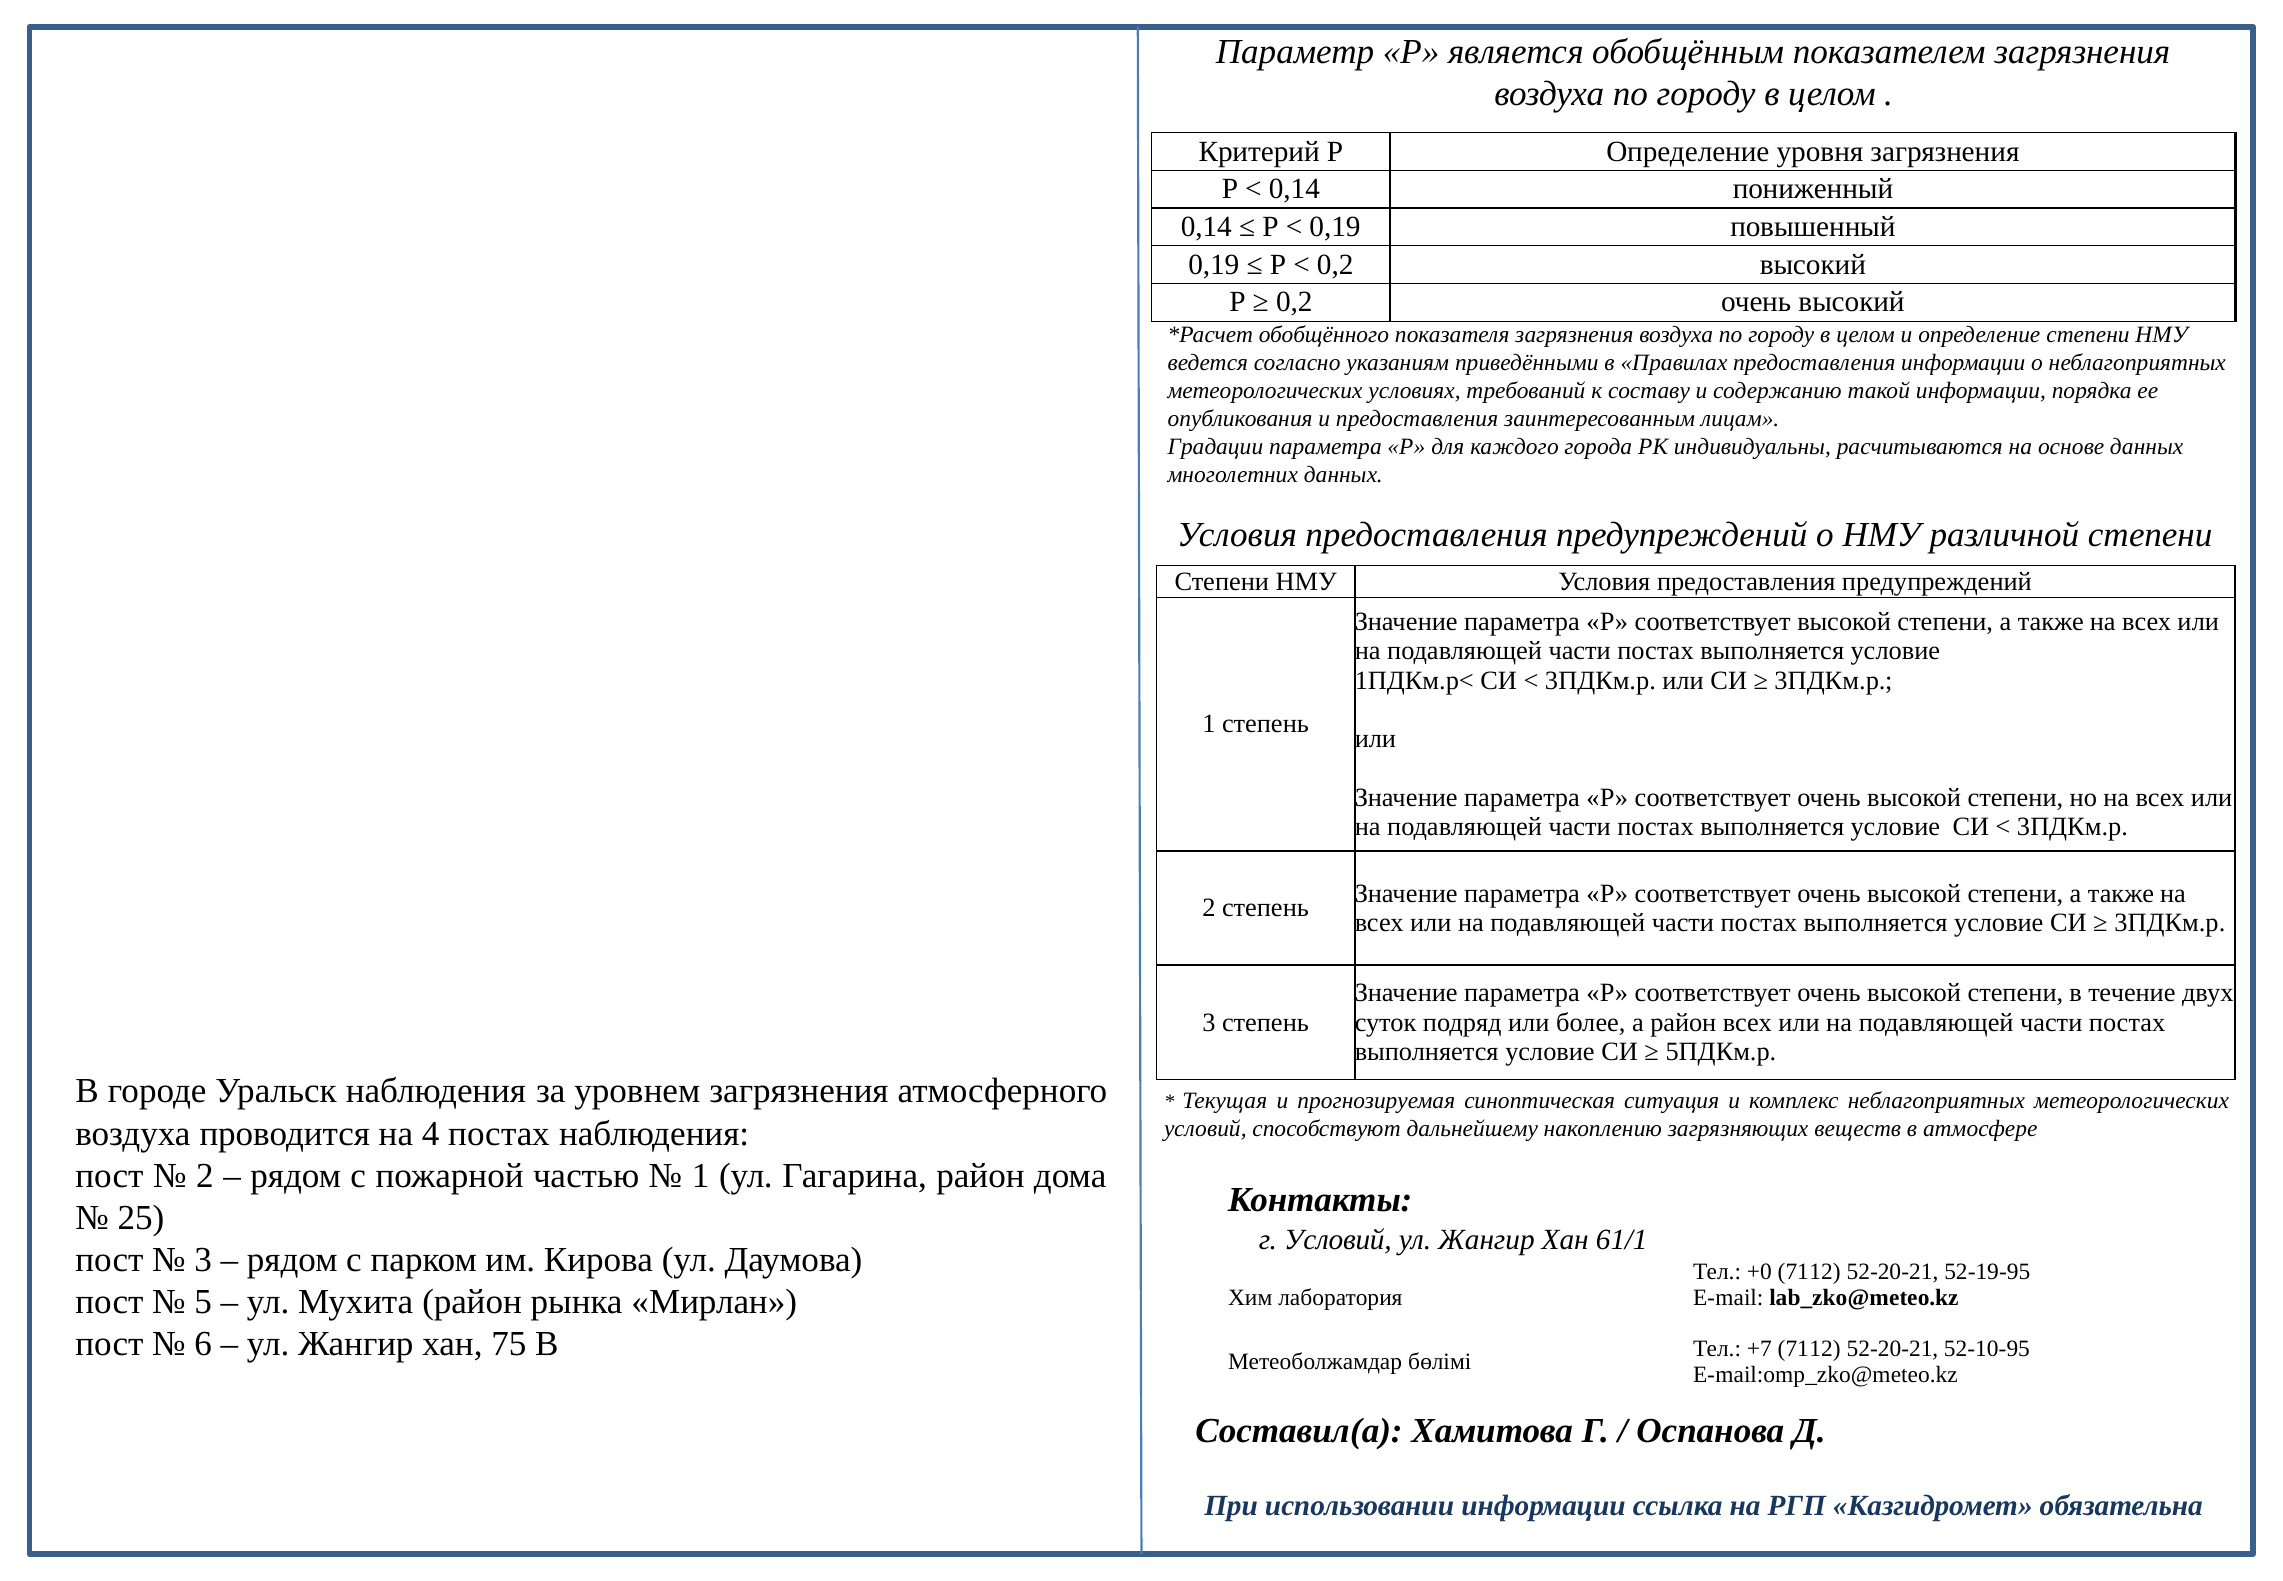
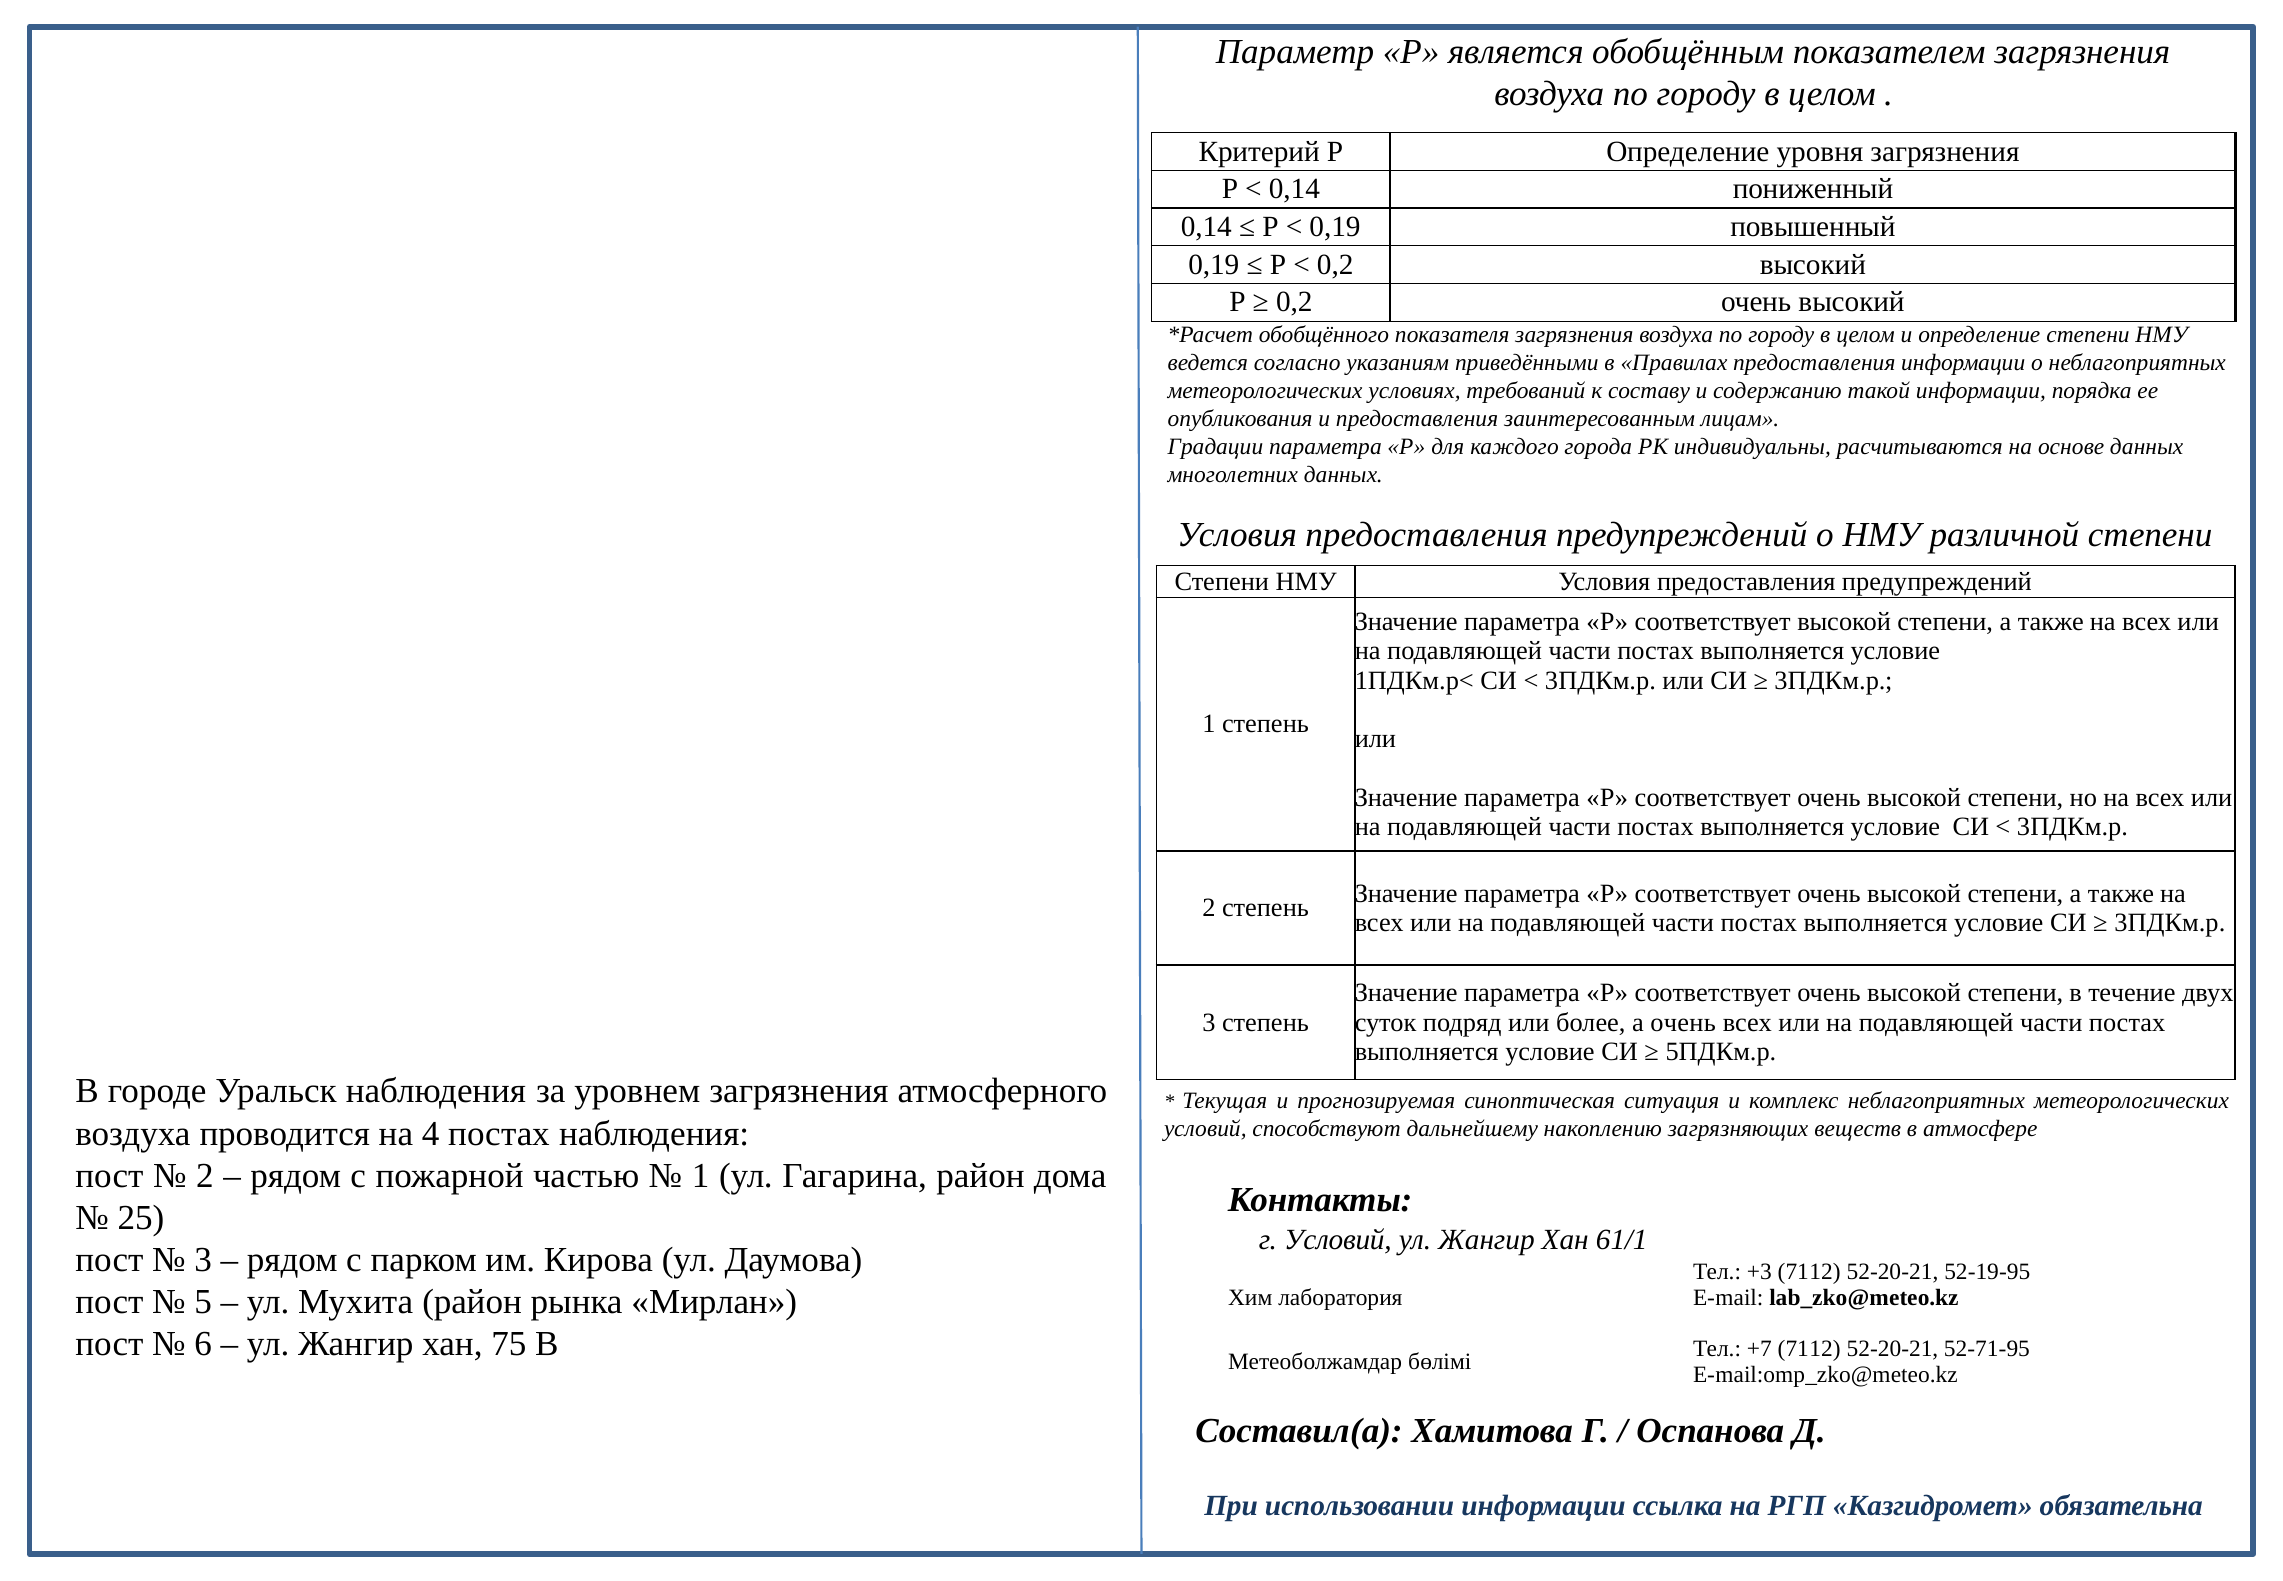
а район: район -> очень
+0: +0 -> +3
52-10-95: 52-10-95 -> 52-71-95
